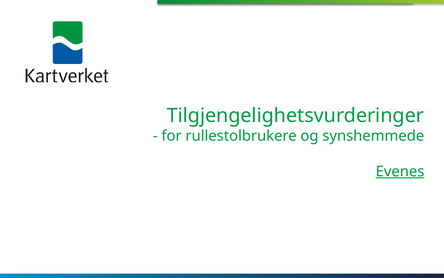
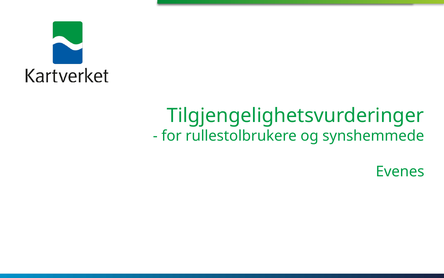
Evenes underline: present -> none
